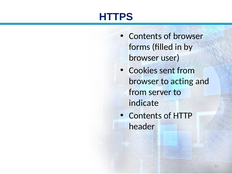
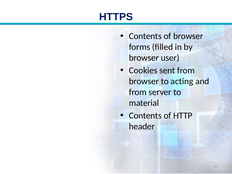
indicate: indicate -> material
